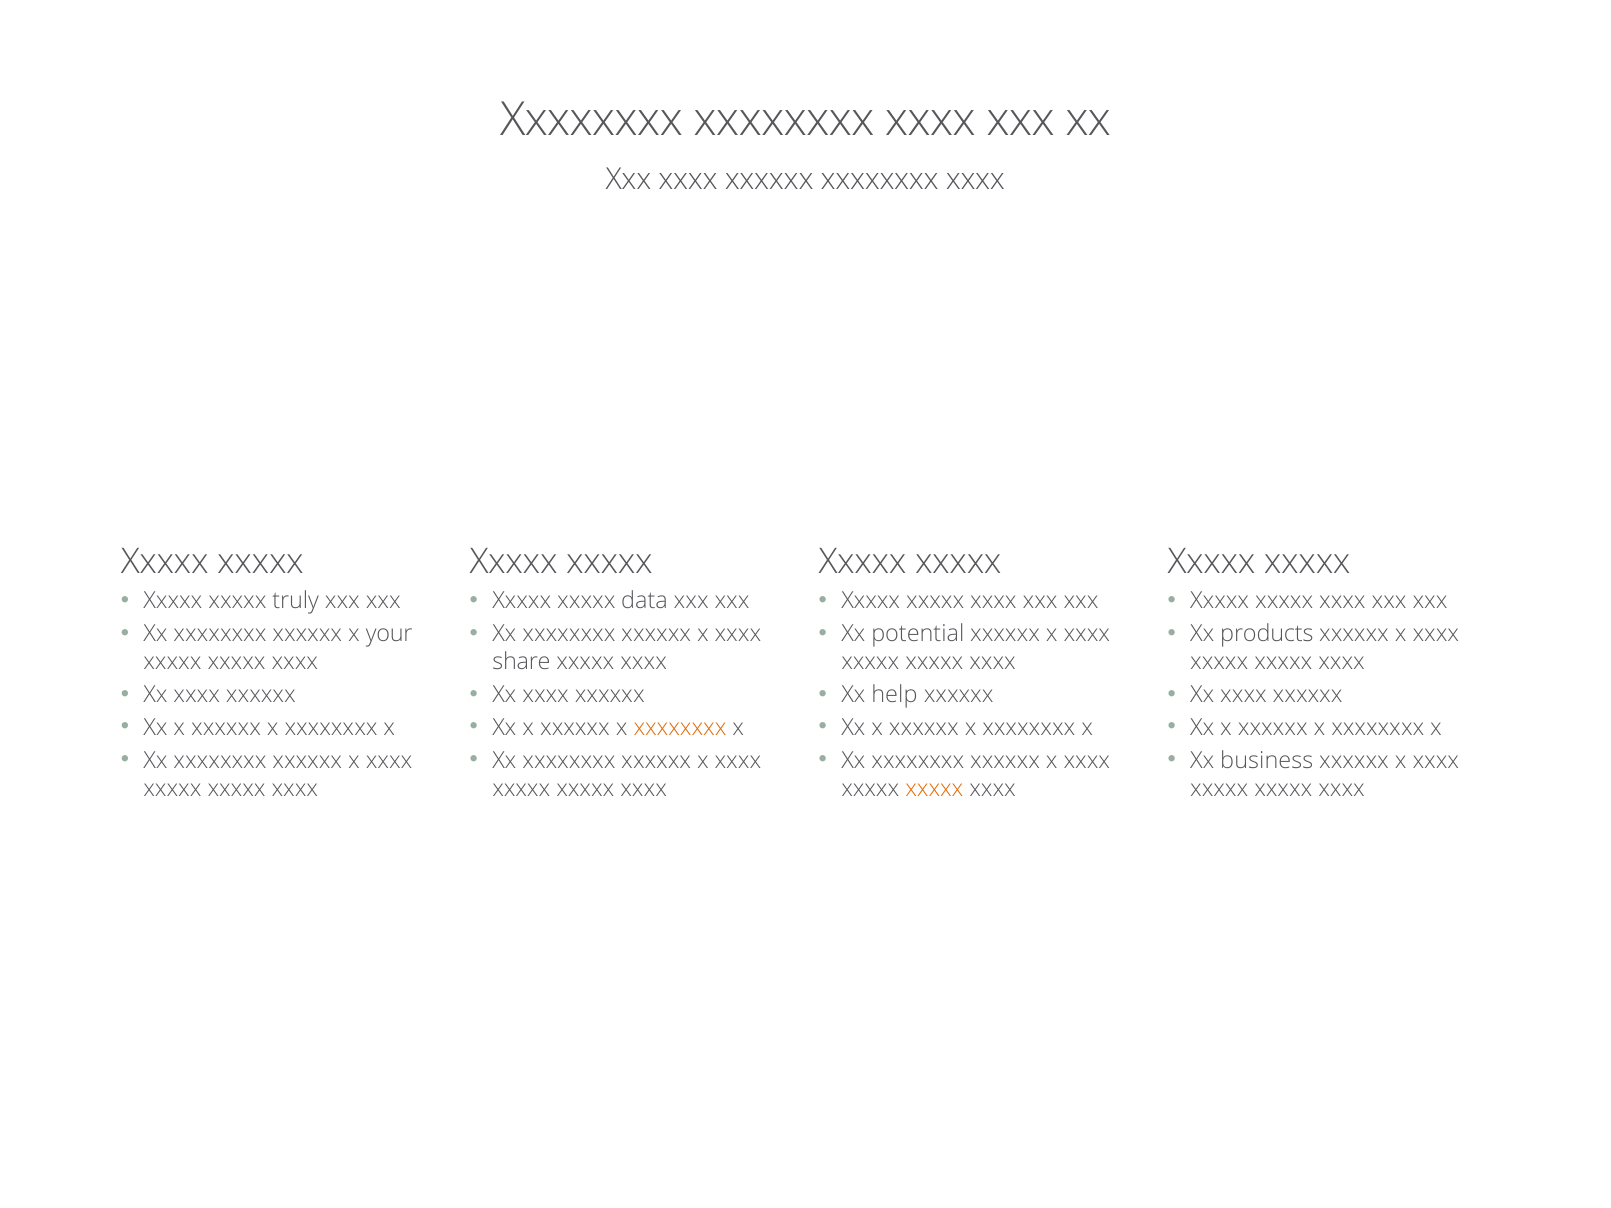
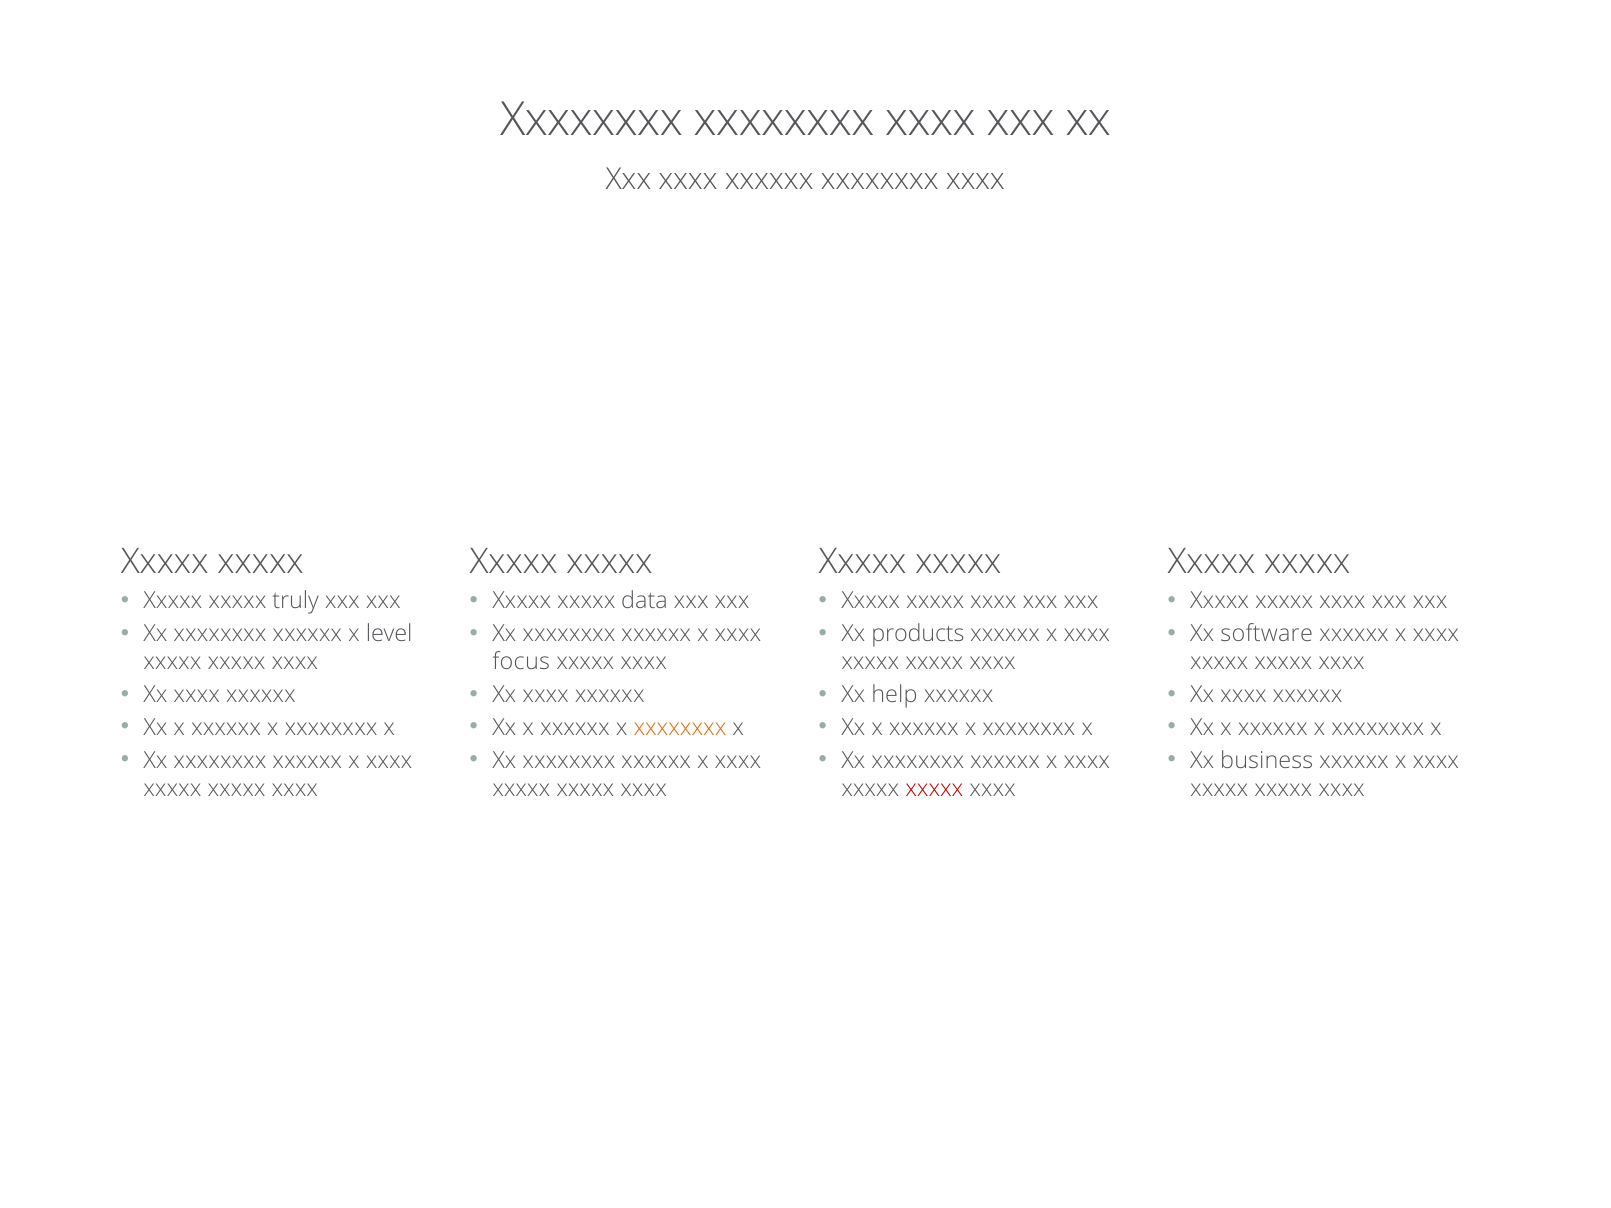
your: your -> level
potential: potential -> products
products: products -> software
share: share -> focus
xxxxx at (934, 789) colour: orange -> red
